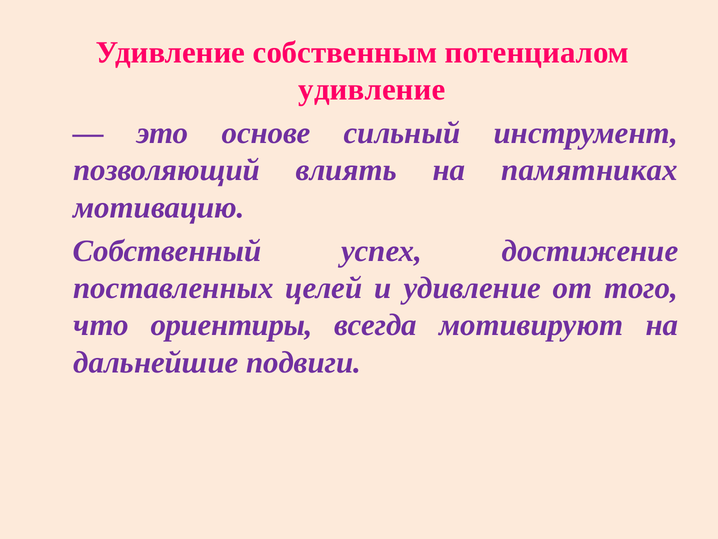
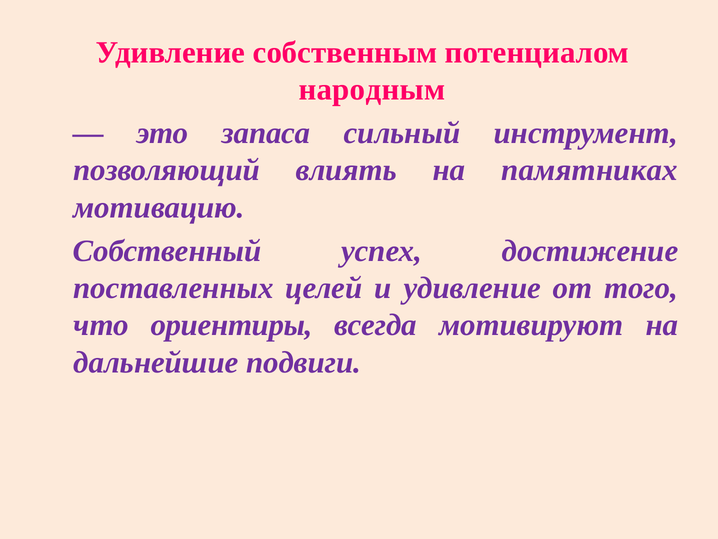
удивление at (372, 89): удивление -> народным
основе: основе -> запаса
